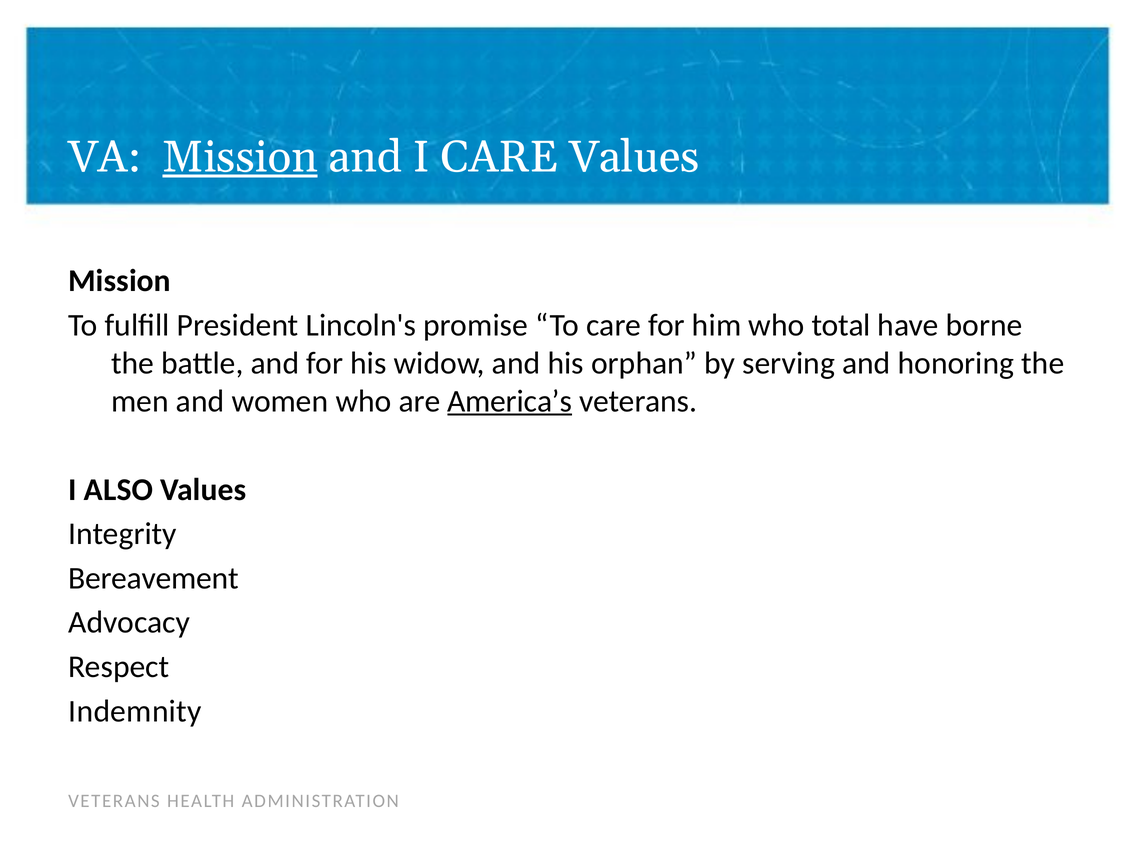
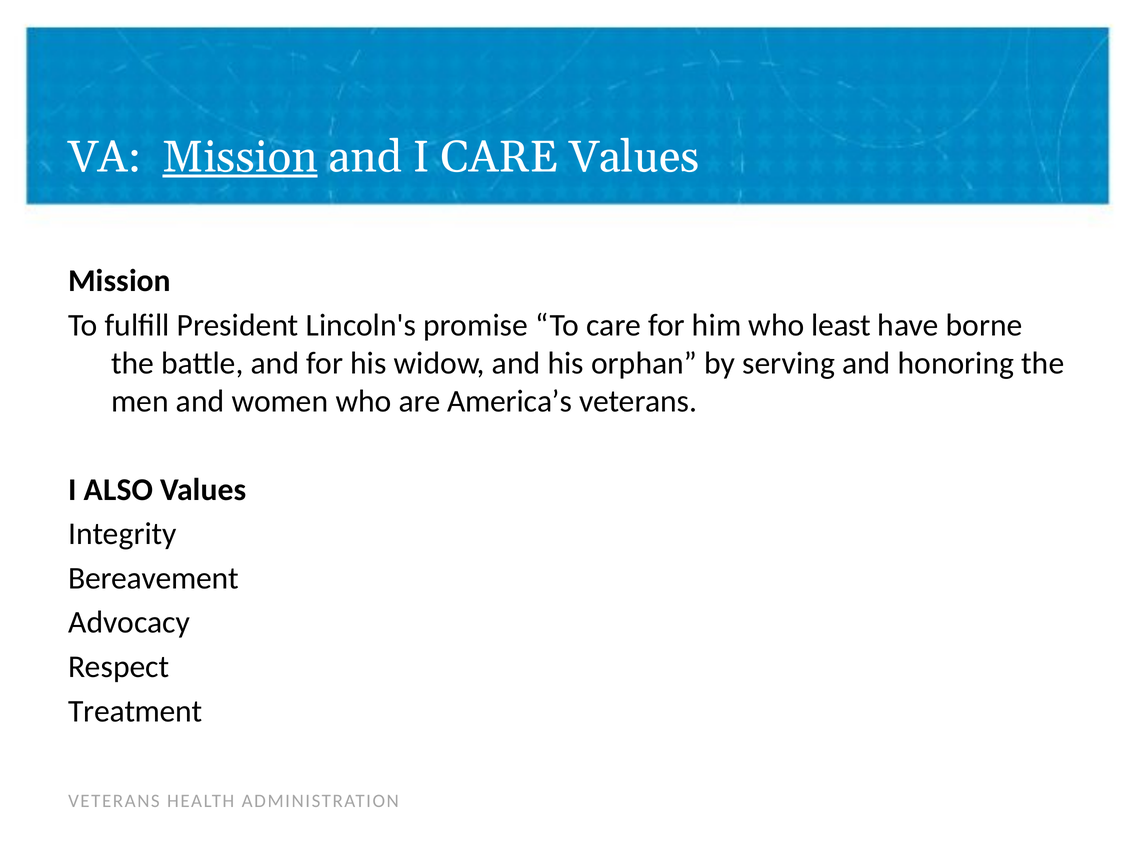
total: total -> least
America’s underline: present -> none
Indemnity: Indemnity -> Treatment
